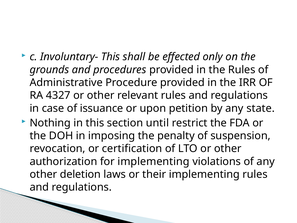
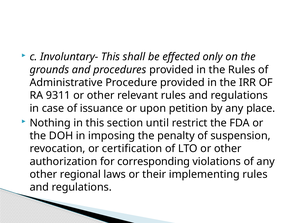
4327: 4327 -> 9311
state: state -> place
for implementing: implementing -> corresponding
deletion: deletion -> regional
